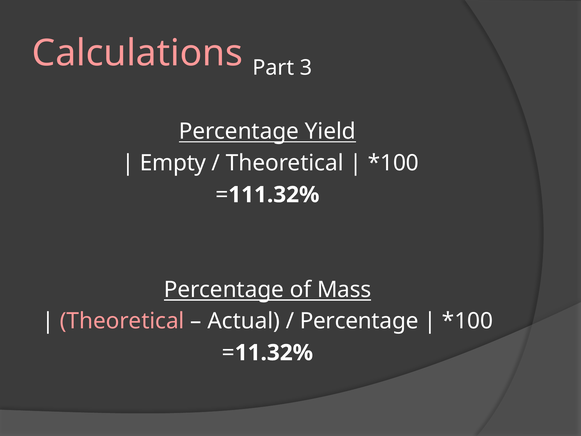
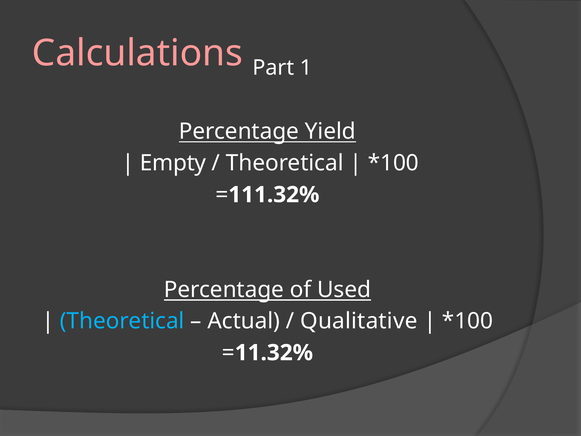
3: 3 -> 1
Mass: Mass -> Used
Theoretical at (122, 321) colour: pink -> light blue
Percentage at (359, 321): Percentage -> Qualitative
